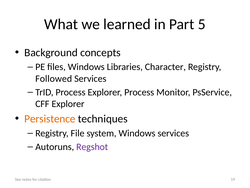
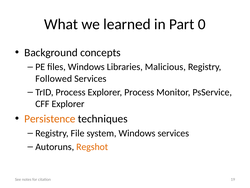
5: 5 -> 0
Character: Character -> Malicious
Regshot colour: purple -> orange
